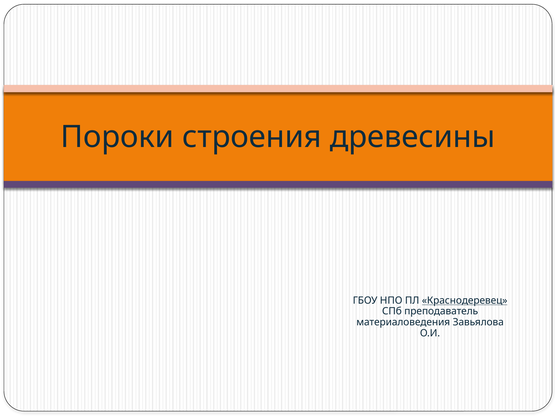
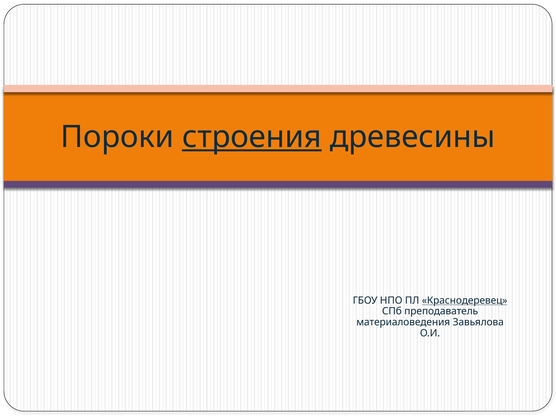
строения underline: none -> present
